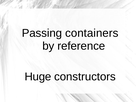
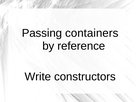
Huge: Huge -> Write
